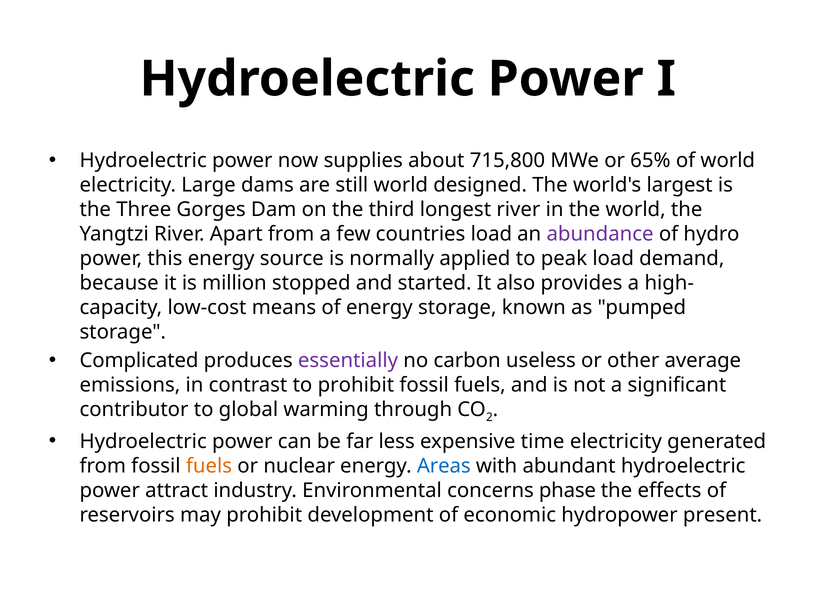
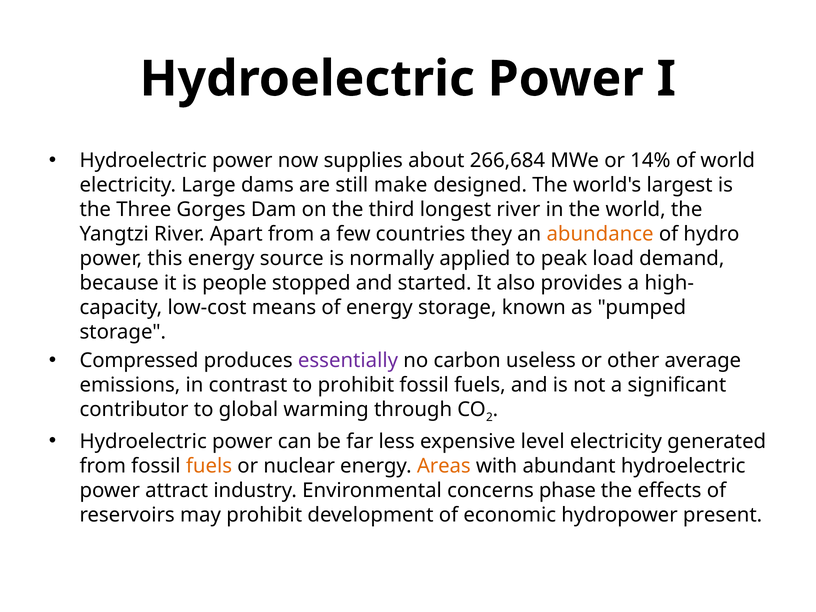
715,800: 715,800 -> 266,684
65%: 65% -> 14%
still world: world -> make
countries load: load -> they
abundance colour: purple -> orange
million: million -> people
Complicated: Complicated -> Compressed
time: time -> level
Areas colour: blue -> orange
